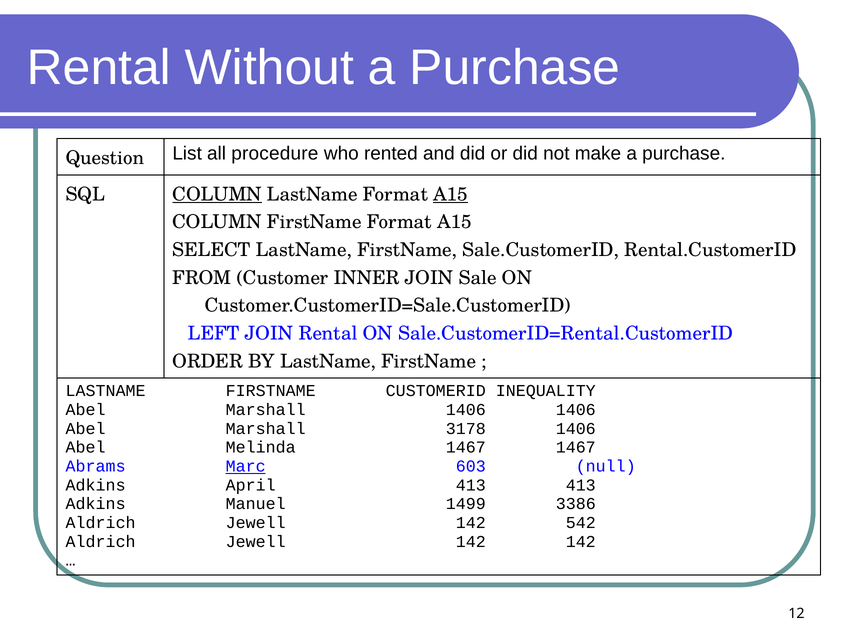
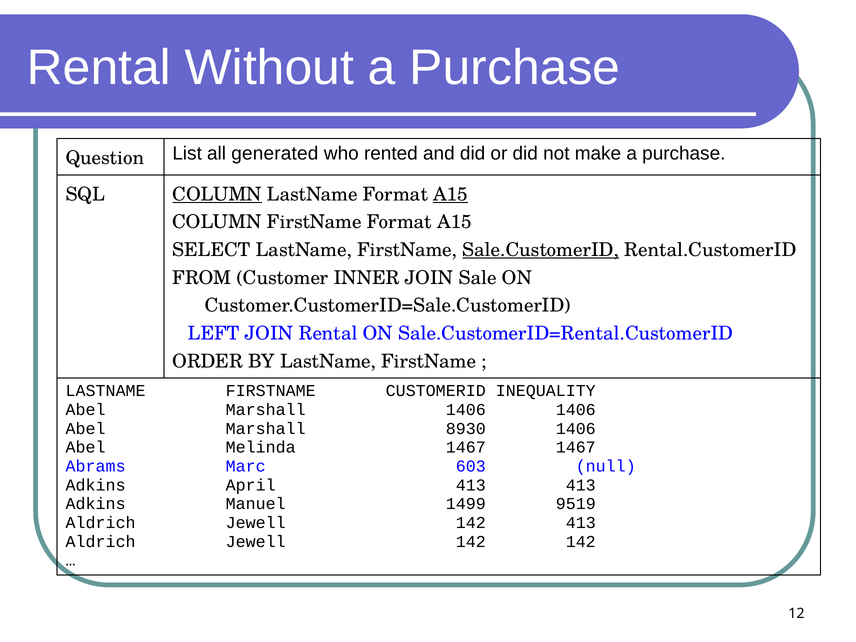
procedure: procedure -> generated
Sale.CustomerID underline: none -> present
3178: 3178 -> 8930
Marc underline: present -> none
3386: 3386 -> 9519
142 542: 542 -> 413
